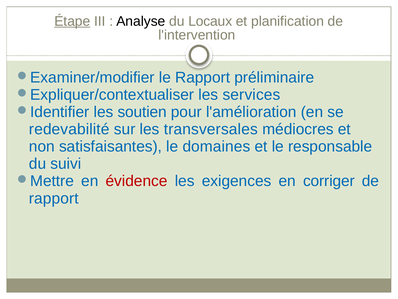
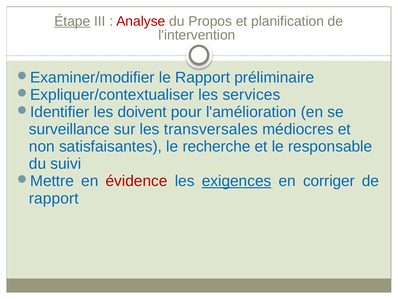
Analyse colour: black -> red
Locaux: Locaux -> Propos
soutien: soutien -> doivent
redevabilité: redevabilité -> surveillance
domaines: domaines -> recherche
exigences underline: none -> present
